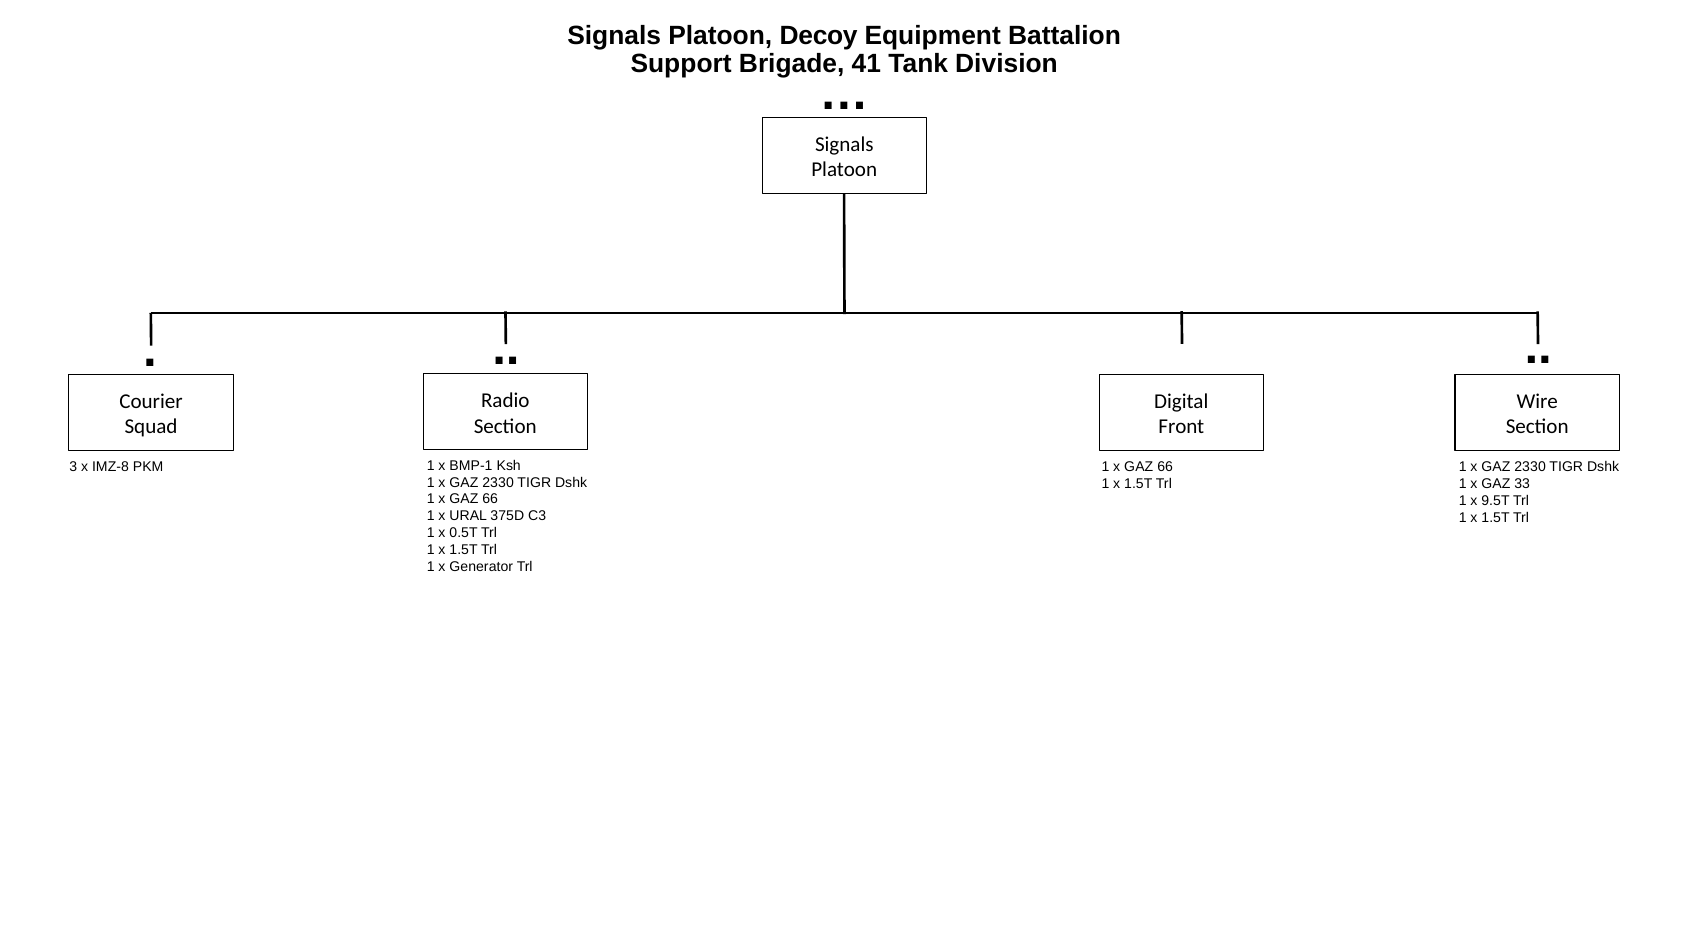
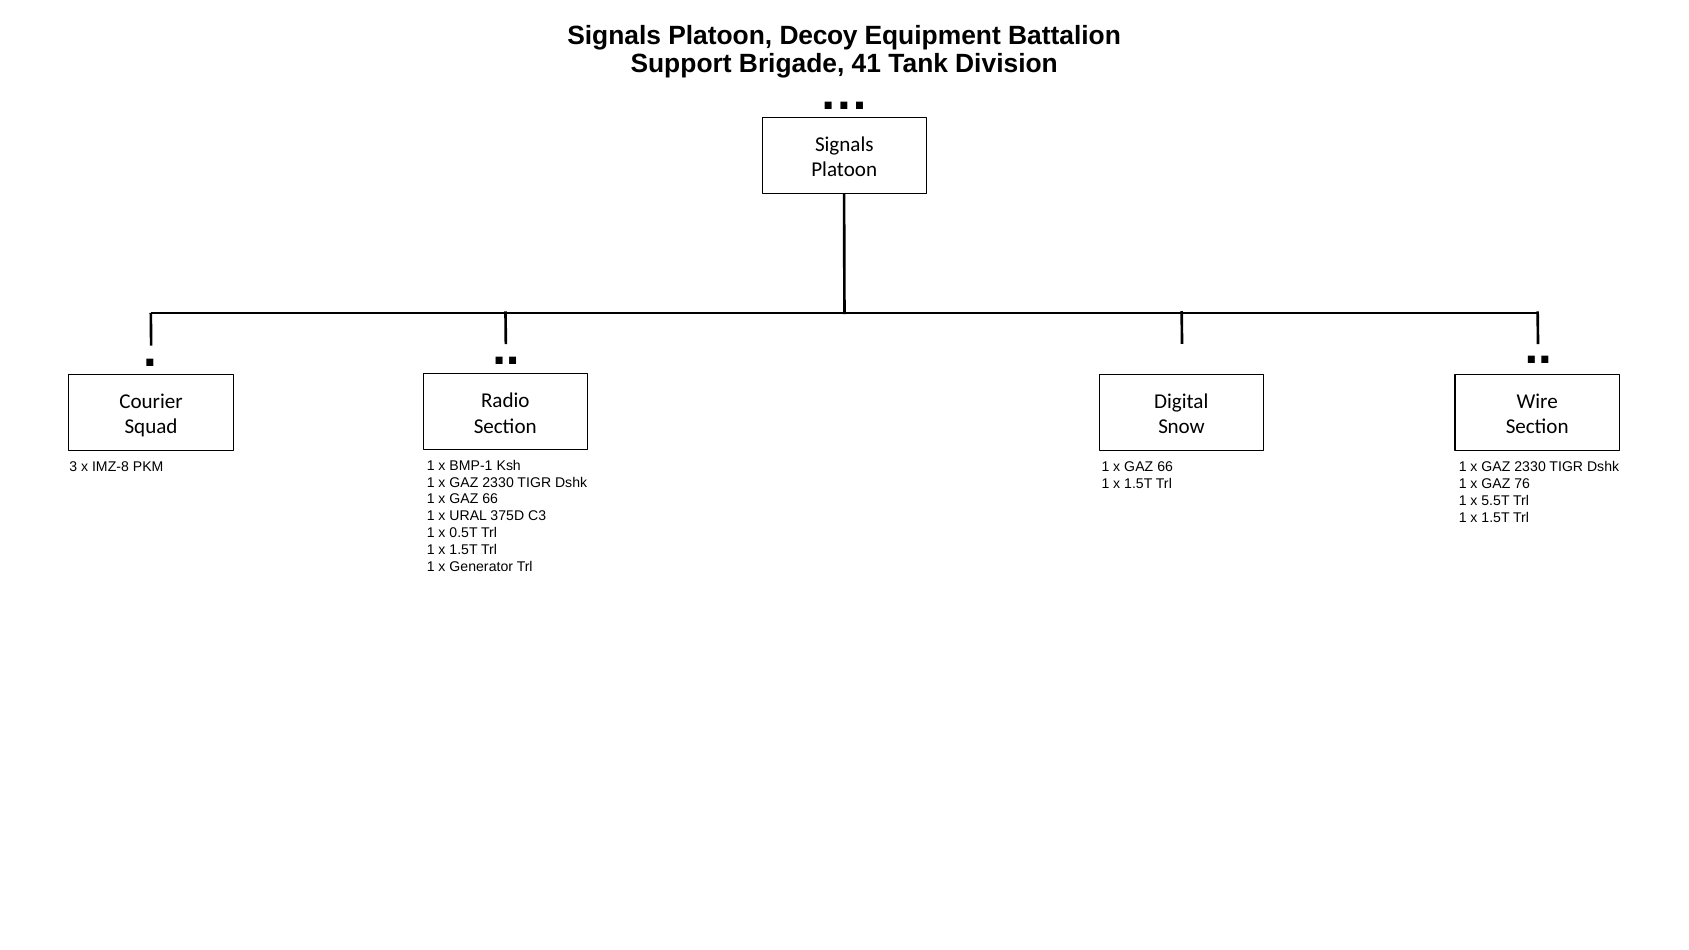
Front: Front -> Snow
33: 33 -> 76
9.5T: 9.5T -> 5.5T
